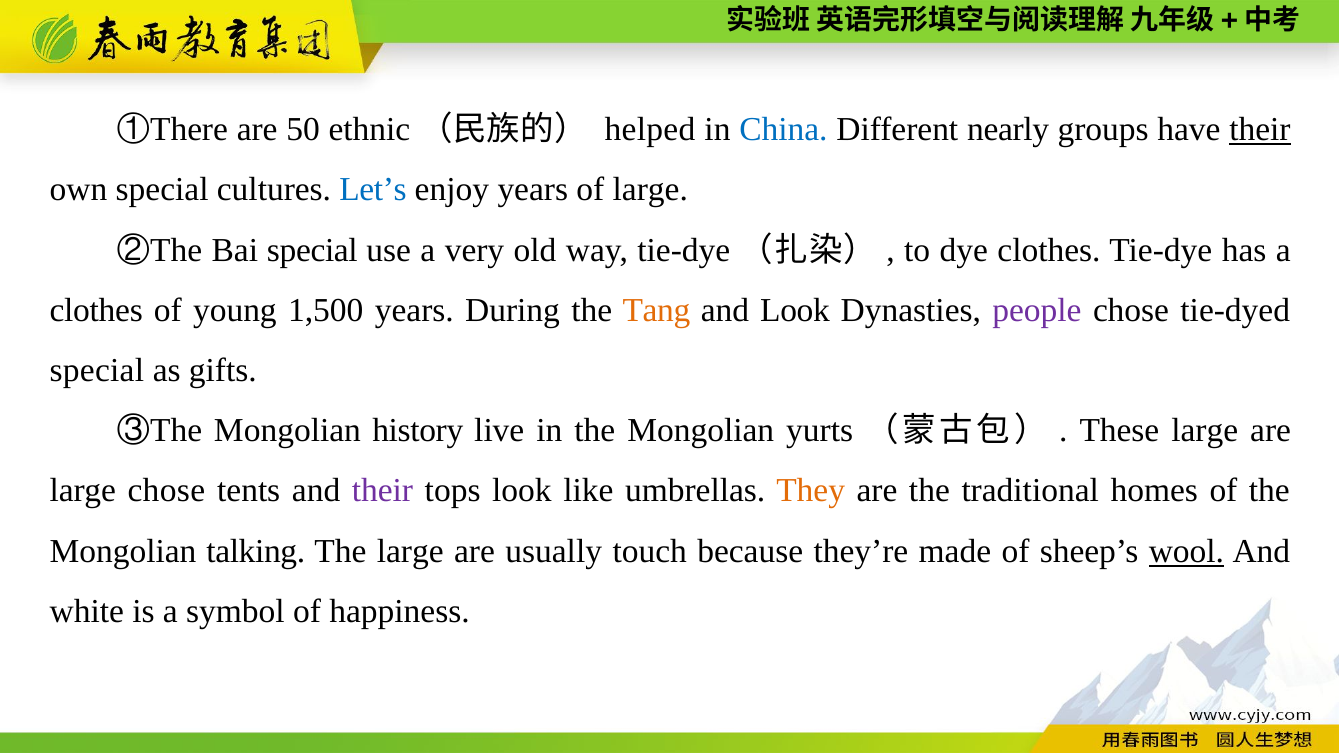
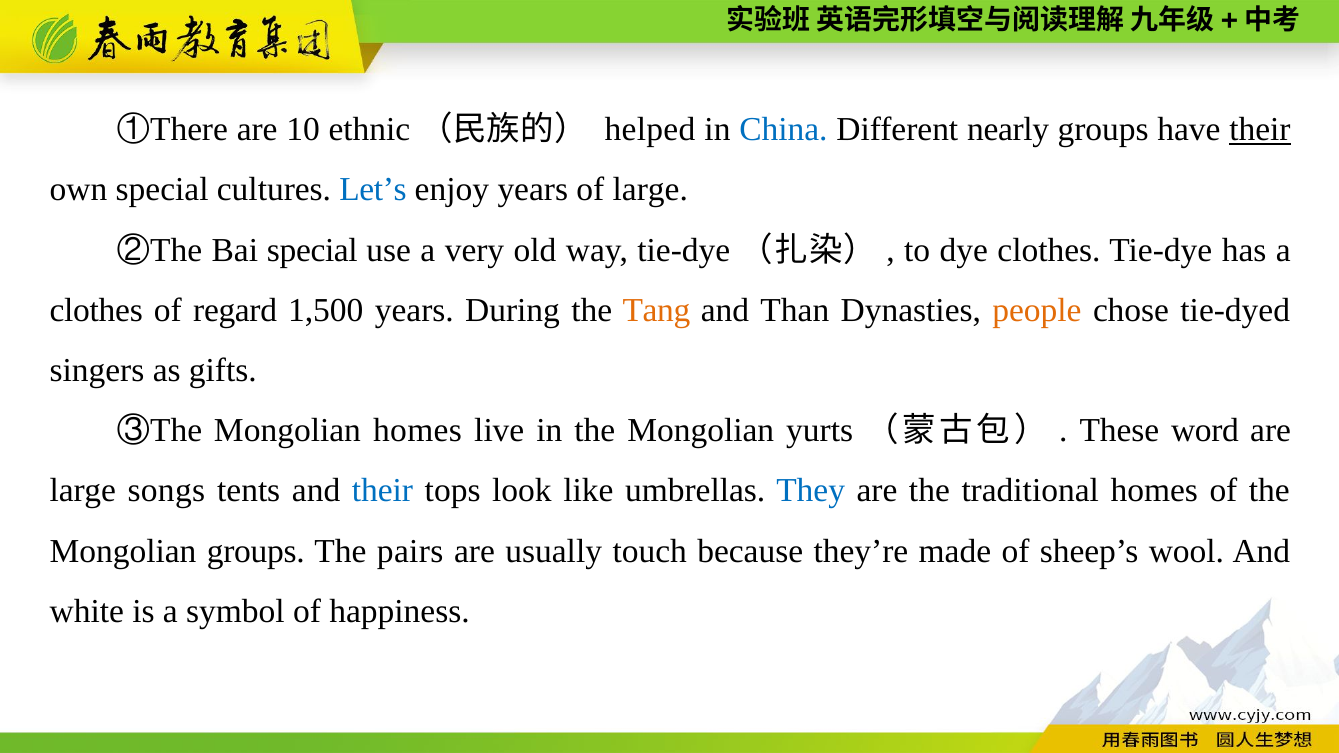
50: 50 -> 10
young: young -> regard
and Look: Look -> Than
people colour: purple -> orange
special at (97, 371): special -> singers
Mongolian history: history -> homes
These large: large -> word
large chose: chose -> songs
their at (382, 491) colour: purple -> blue
They colour: orange -> blue
Mongolian talking: talking -> groups
The large: large -> pairs
wool underline: present -> none
